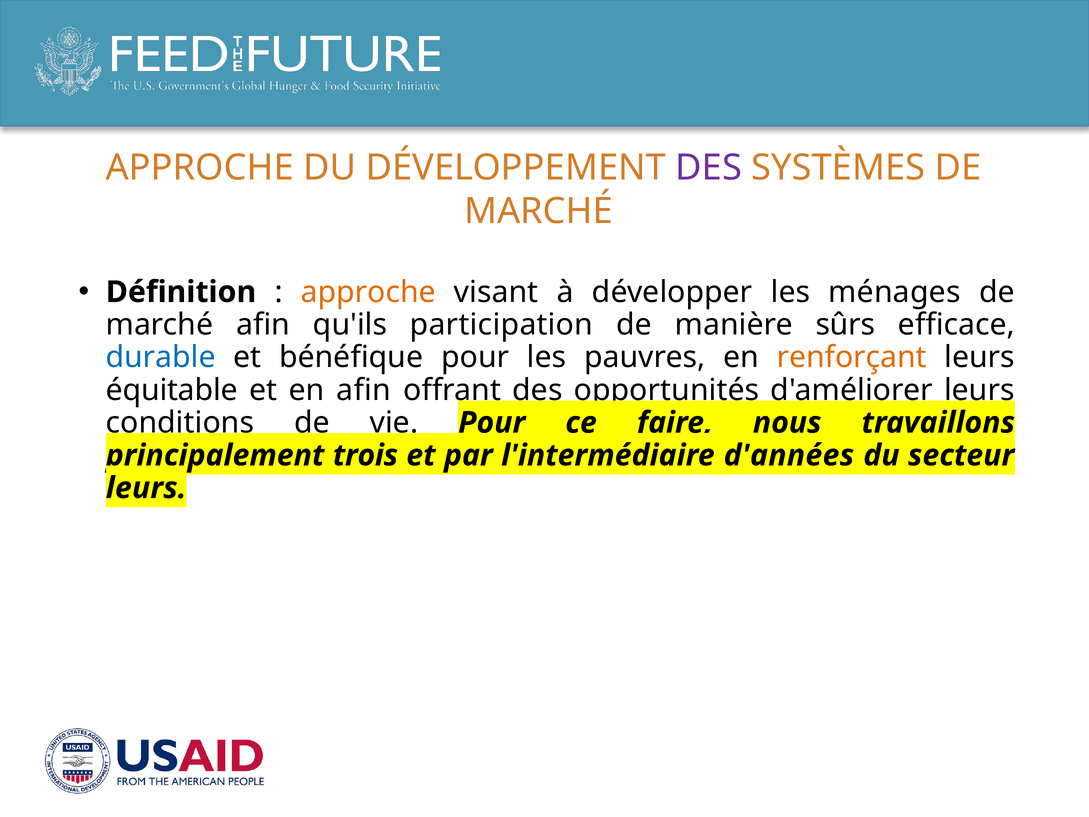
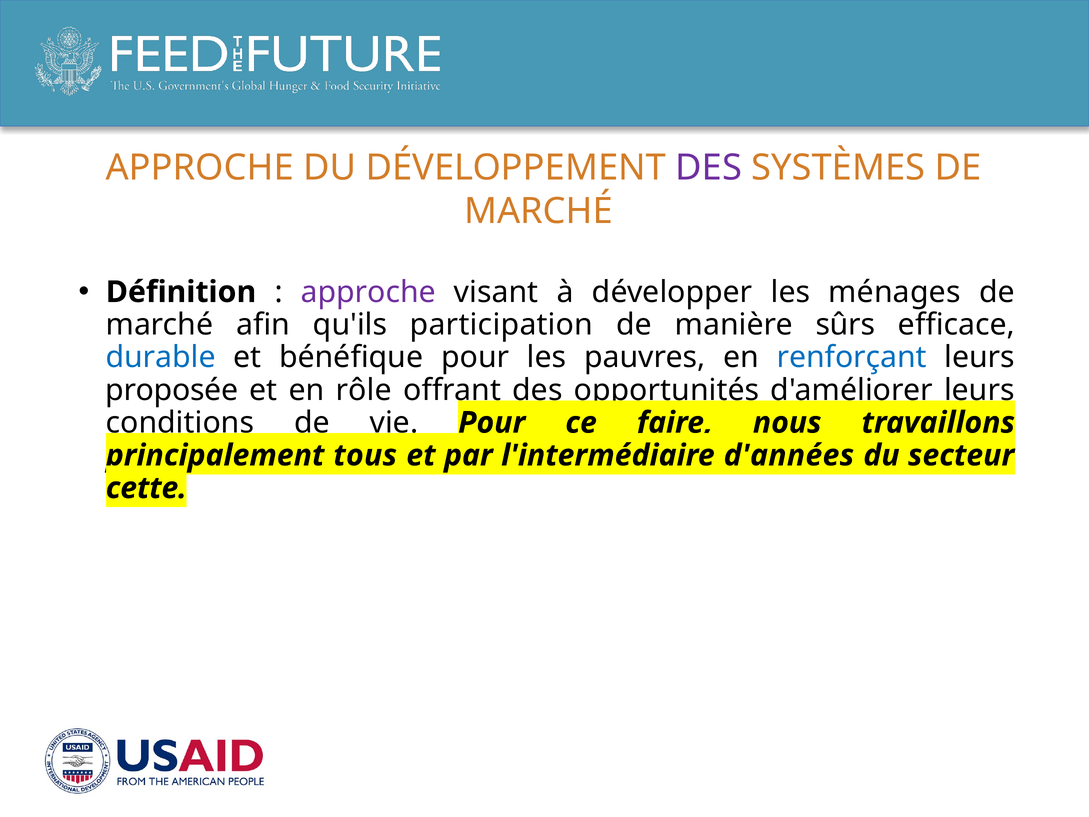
approche at (368, 292) colour: orange -> purple
renforçant colour: orange -> blue
équitable: équitable -> proposée
en afin: afin -> rôle
trois: trois -> tous
leurs at (146, 488): leurs -> cette
